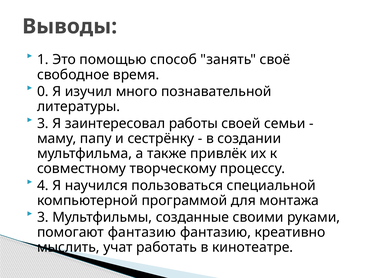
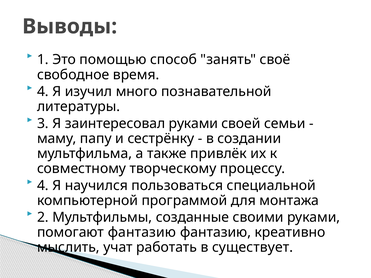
0 at (43, 92): 0 -> 4
заинтересовал работы: работы -> руками
3 at (43, 218): 3 -> 2
кинотеатре: кинотеатре -> существует
